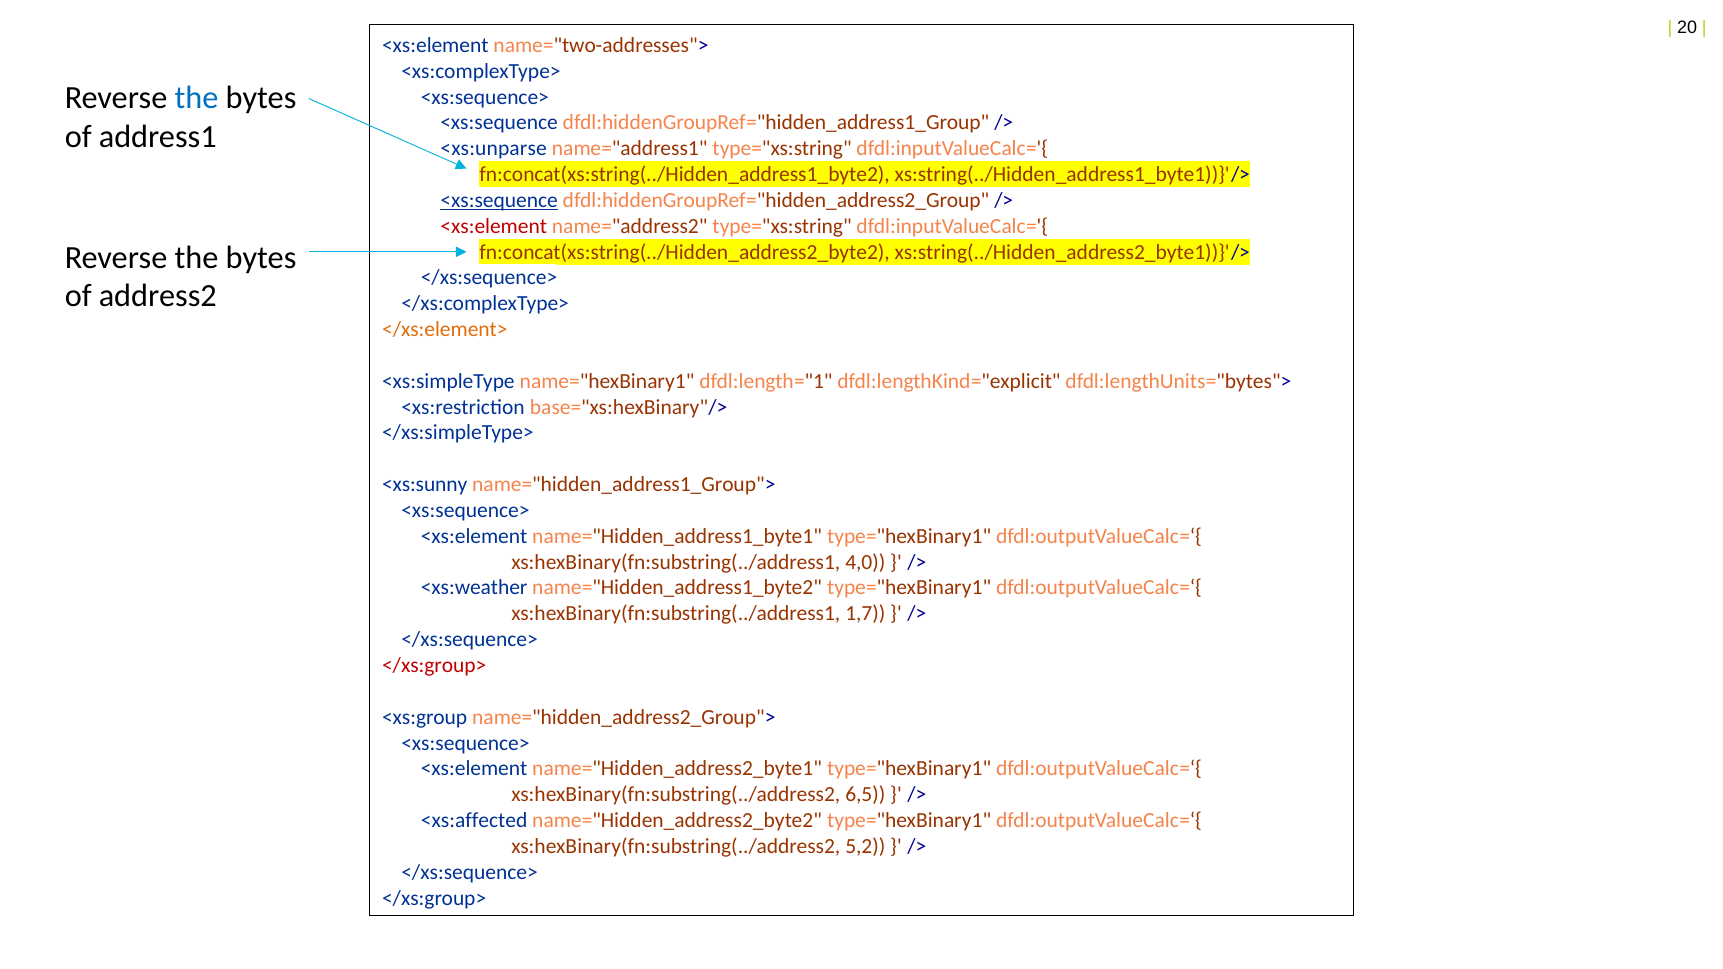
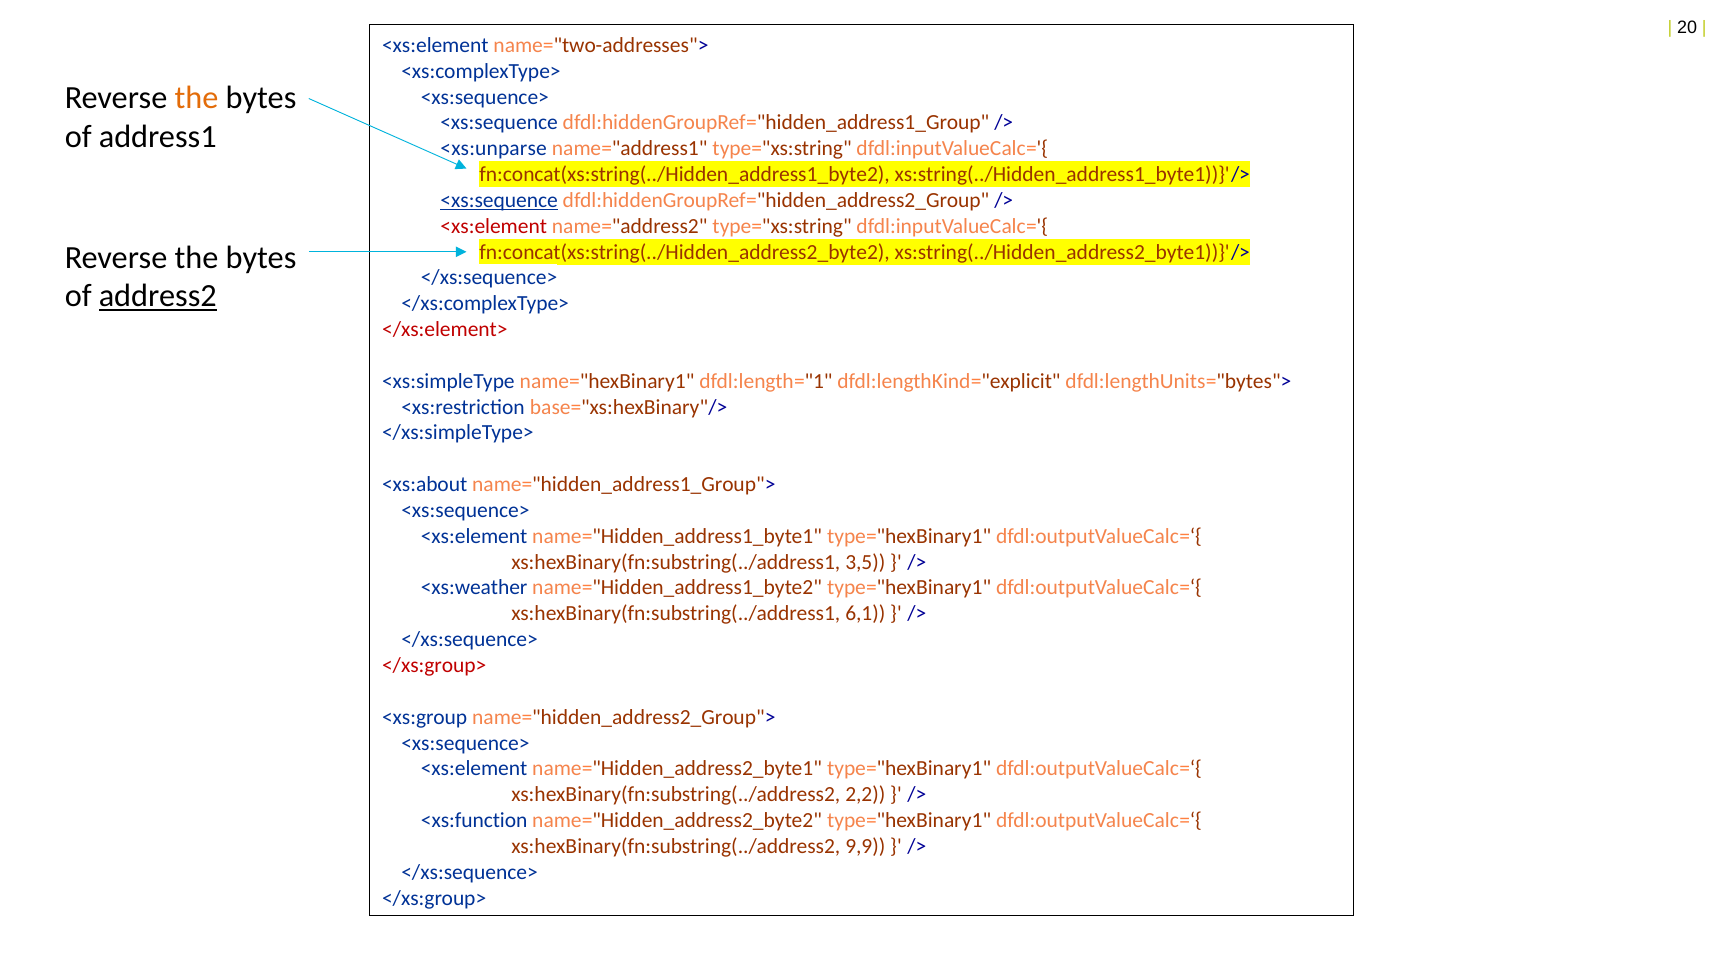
the at (196, 98) colour: blue -> orange
address2 underline: none -> present
</xs:element> colour: orange -> red
<xs:sunny: <xs:sunny -> <xs:about
4,0: 4,0 -> 3,5
1,7: 1,7 -> 6,1
6,5: 6,5 -> 2,2
<xs:affected: <xs:affected -> <xs:function
5,2: 5,2 -> 9,9
